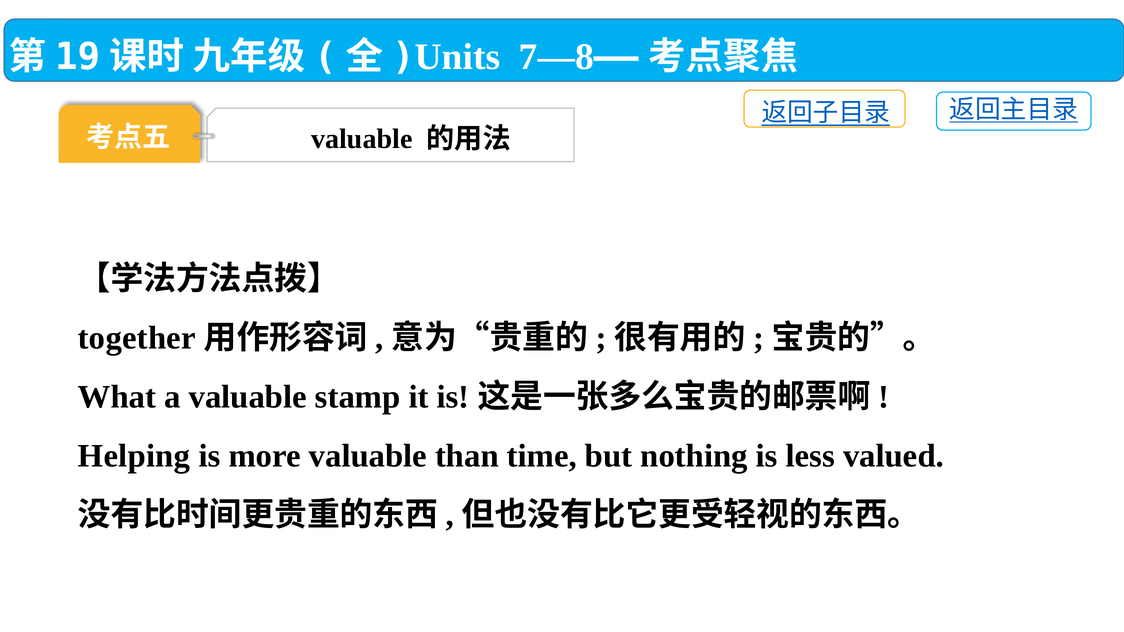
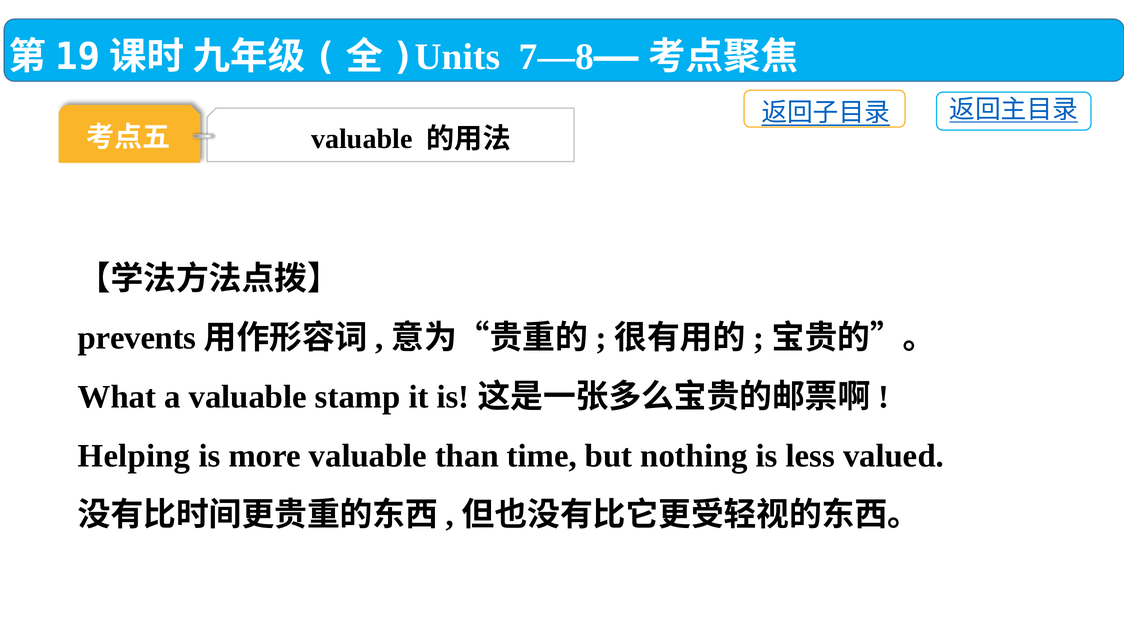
together: together -> prevents
